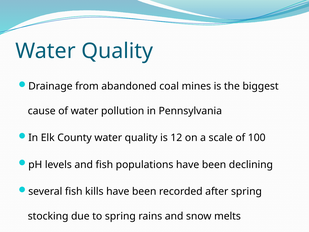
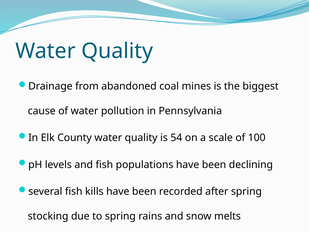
12: 12 -> 54
